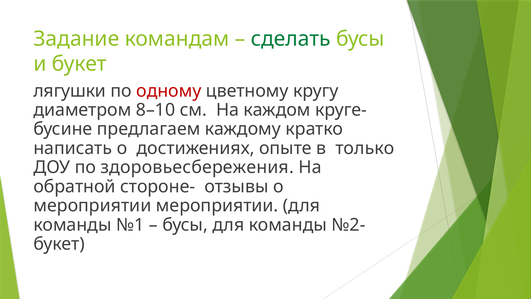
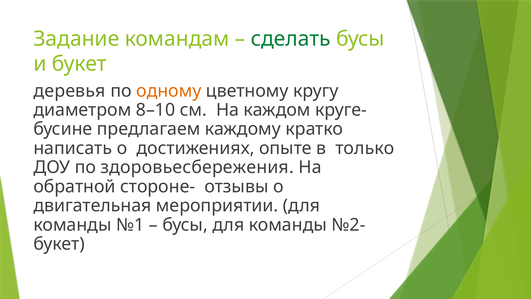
лягушки: лягушки -> деревья
одному colour: red -> orange
мероприятии at (92, 206): мероприятии -> двигательная
